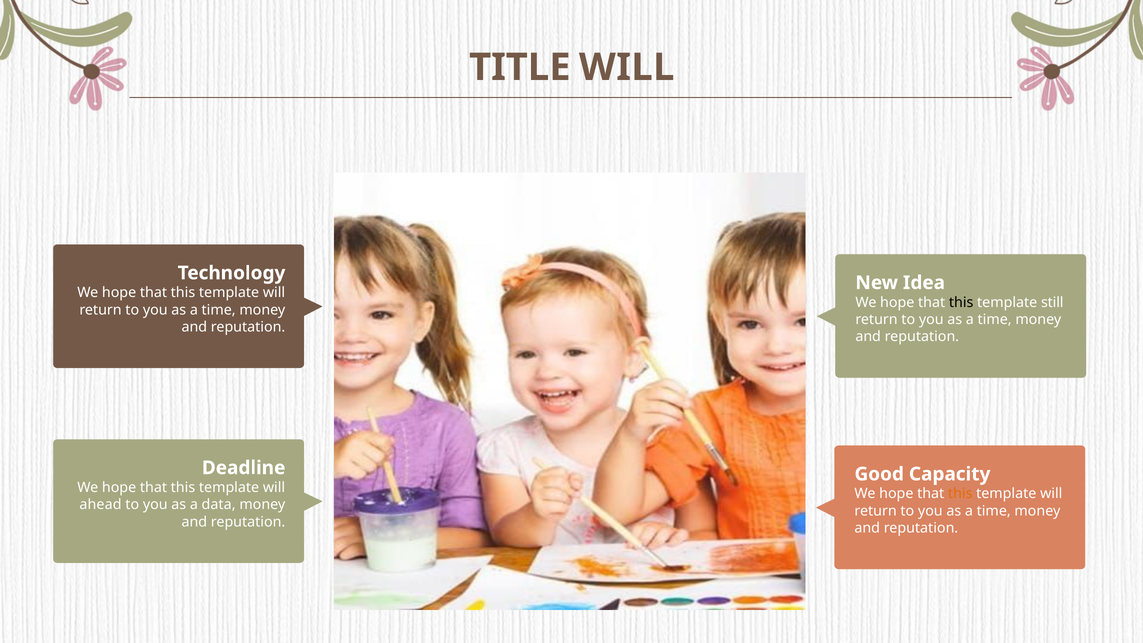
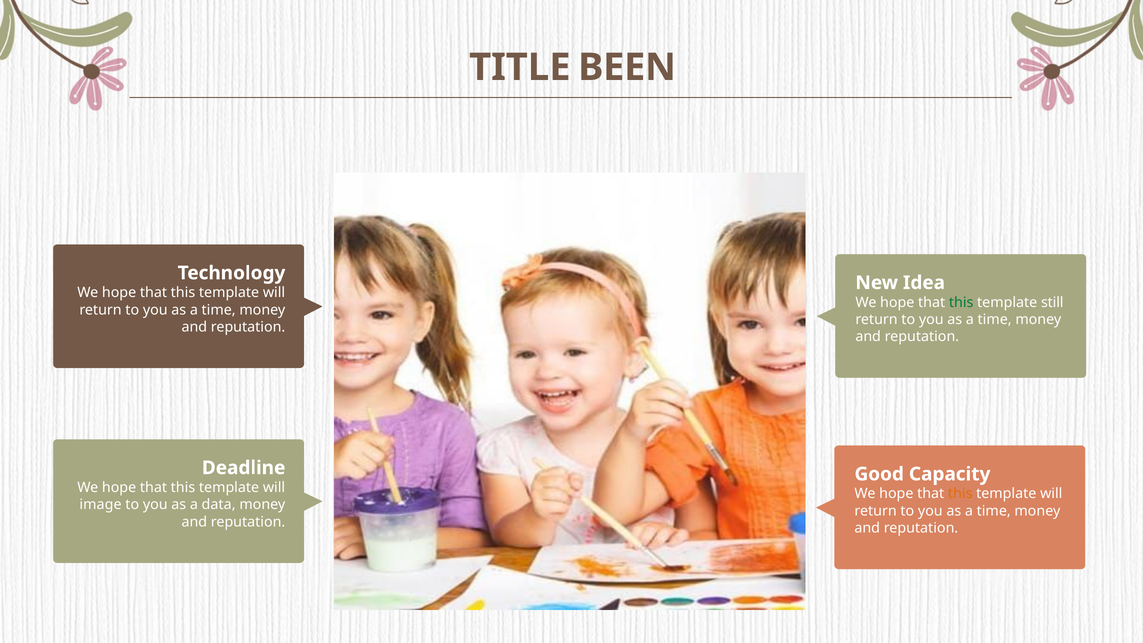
TITLE WILL: WILL -> BEEN
this at (961, 302) colour: black -> green
ahead: ahead -> image
